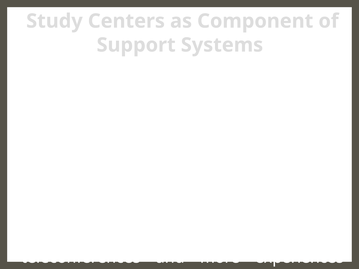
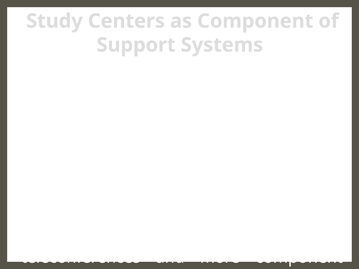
more experiences: experiences -> component
